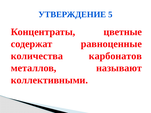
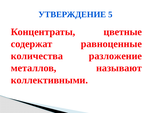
карбонатов: карбонатов -> разложение
